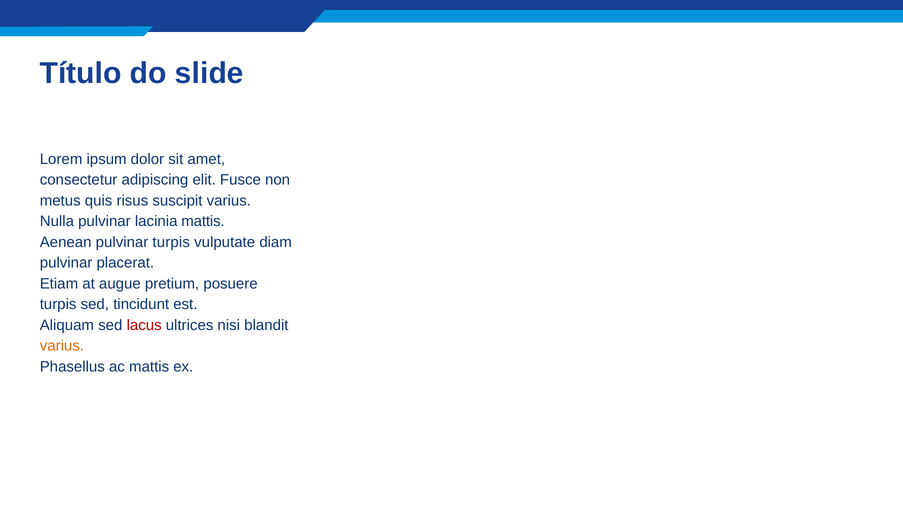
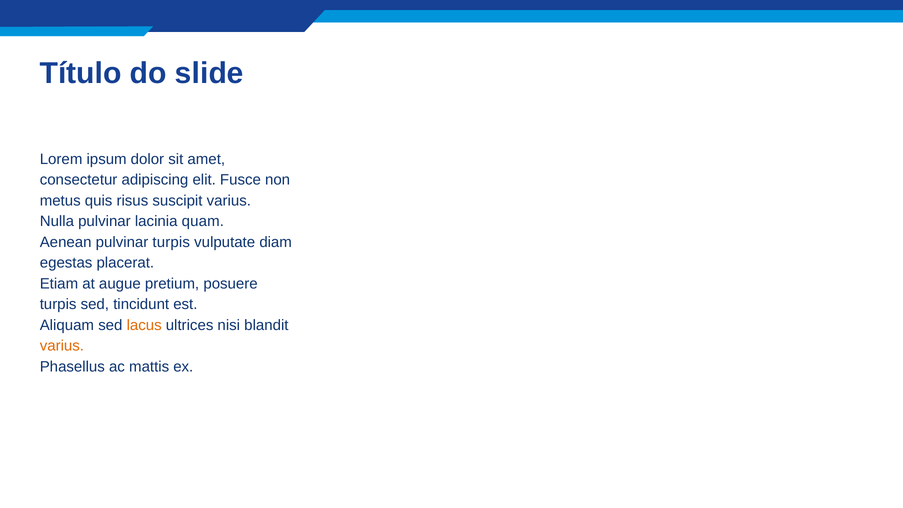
lacinia mattis: mattis -> quam
pulvinar at (66, 263): pulvinar -> egestas
lacus colour: red -> orange
